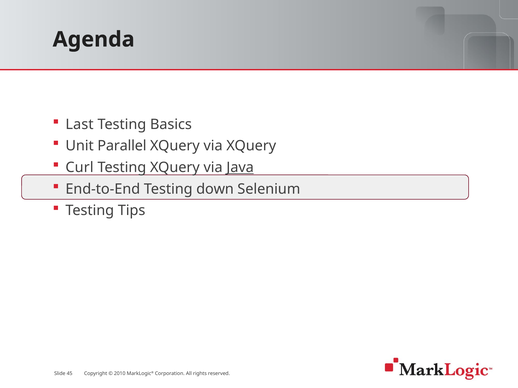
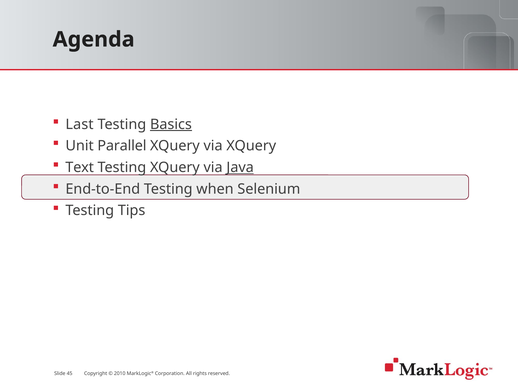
Basics underline: none -> present
Curl: Curl -> Text
down: down -> when
